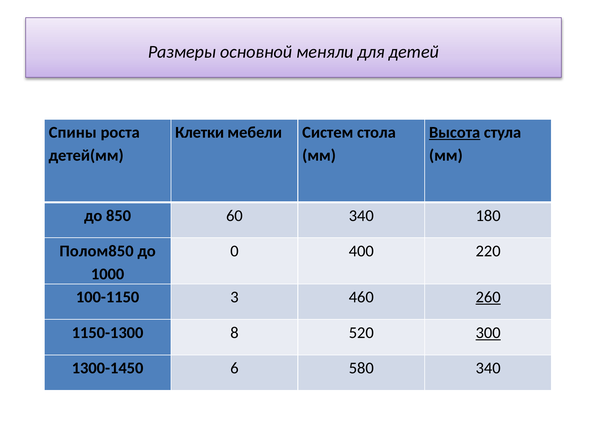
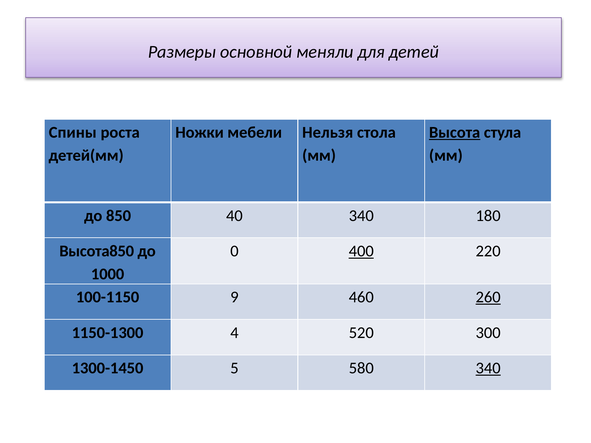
Клетки: Клетки -> Ножки
Систем: Систем -> Нельзя
60: 60 -> 40
Полом850: Полом850 -> Высота850
400 underline: none -> present
3: 3 -> 9
8: 8 -> 4
300 underline: present -> none
6: 6 -> 5
340 at (488, 368) underline: none -> present
